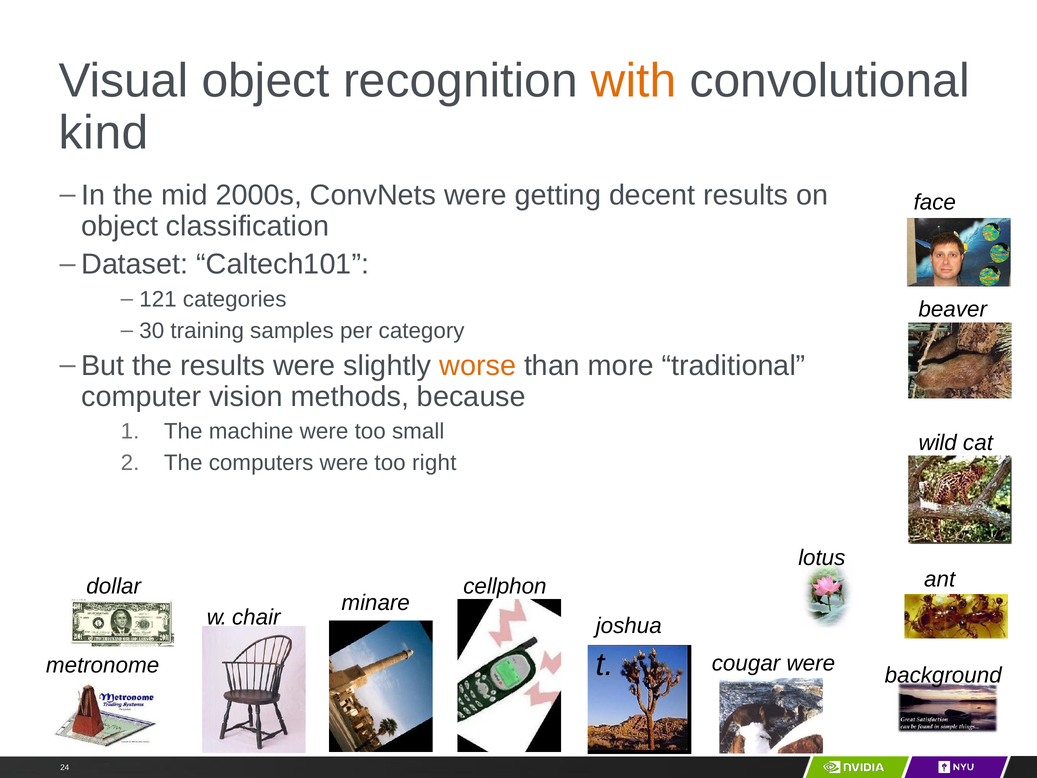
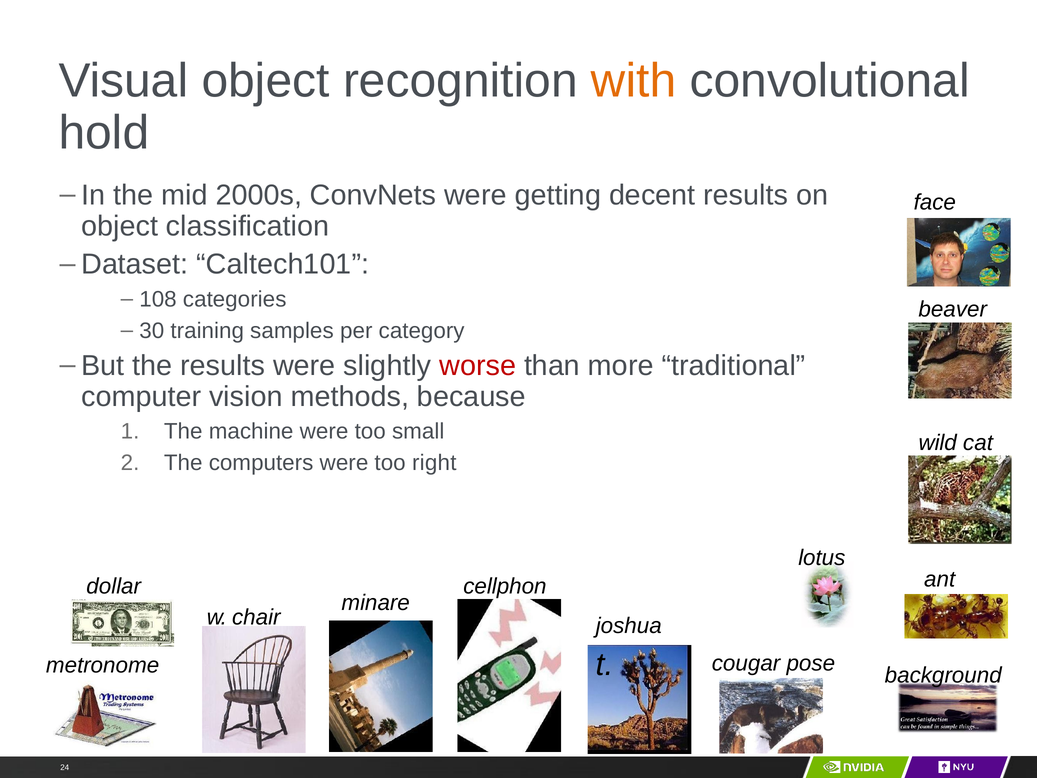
kind: kind -> hold
121: 121 -> 108
worse colour: orange -> red
cougar were: were -> pose
